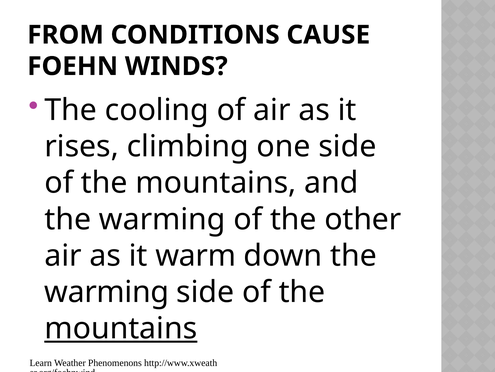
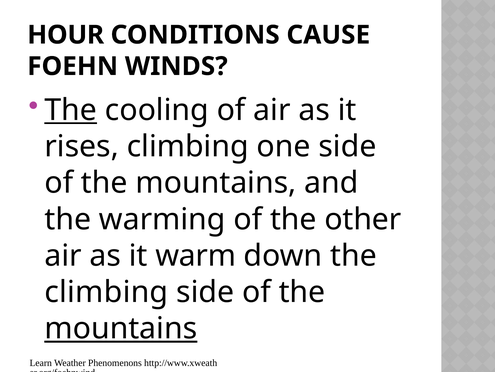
FROM: FROM -> HOUR
The at (71, 110) underline: none -> present
warming at (107, 292): warming -> climbing
